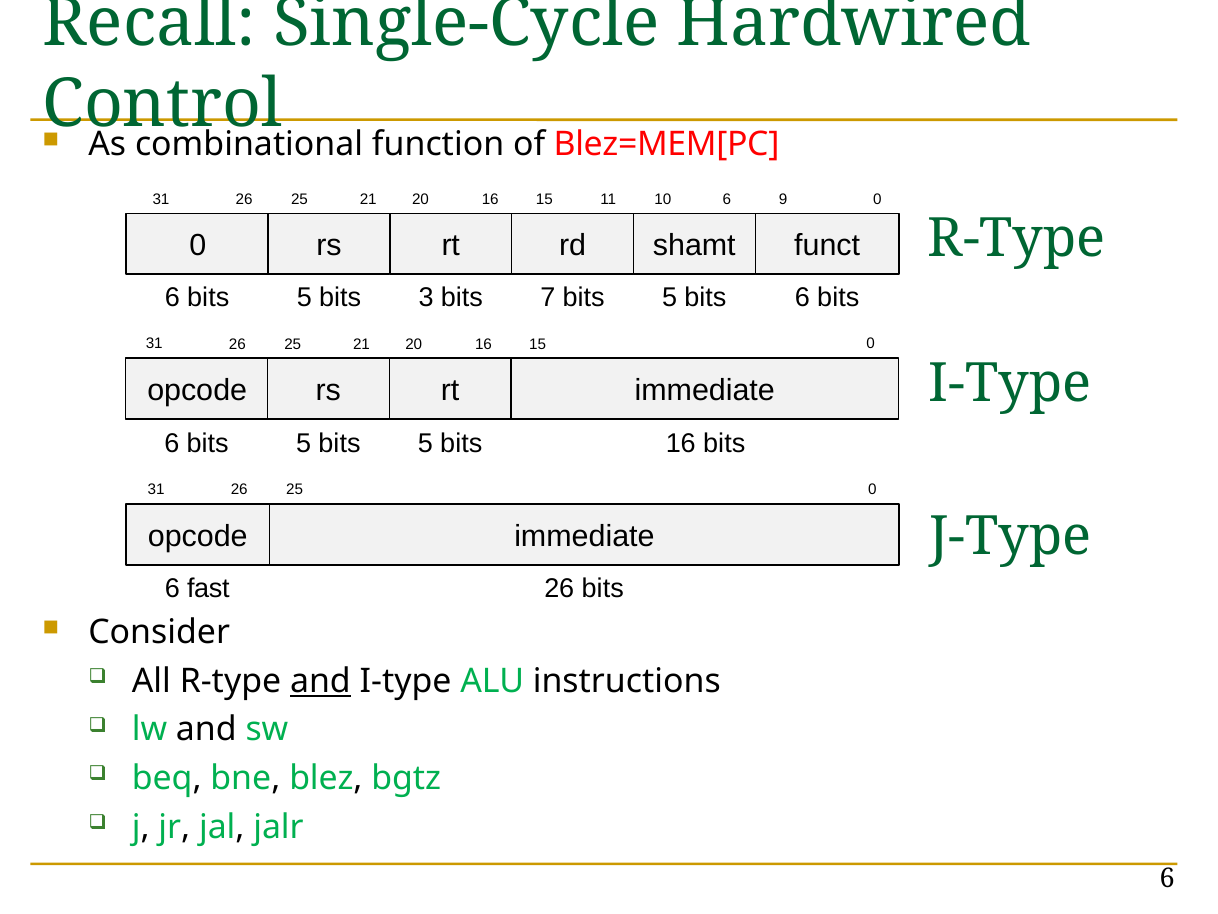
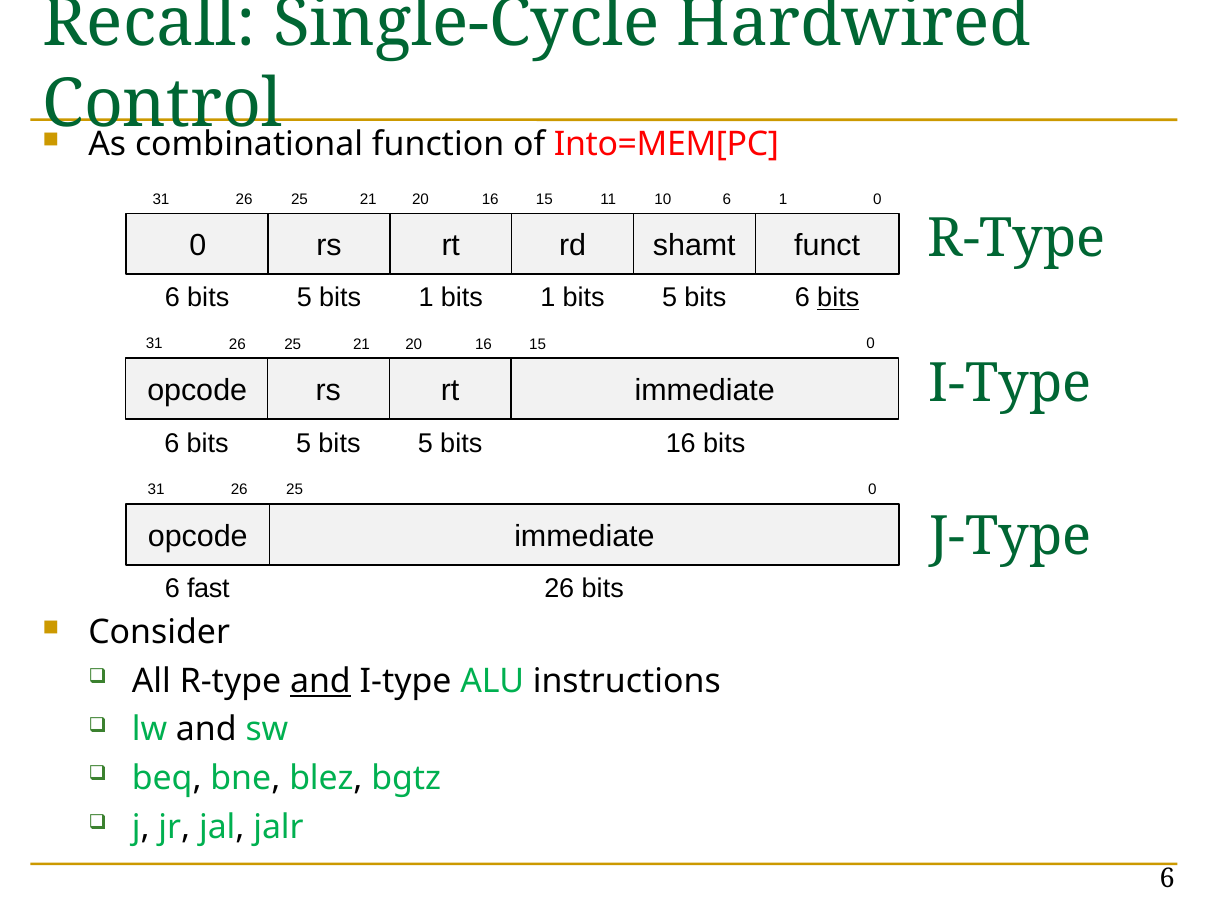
Blez=MEM[PC: Blez=MEM[PC -> Into=MEM[PC
6 9: 9 -> 1
5 bits 3: 3 -> 1
7 at (548, 298): 7 -> 1
bits at (838, 298) underline: none -> present
